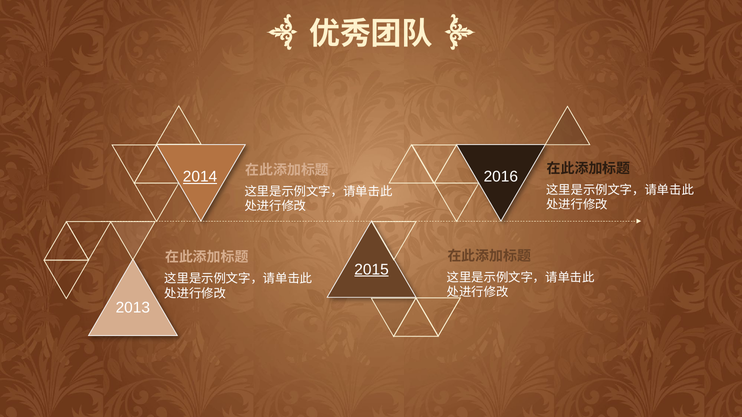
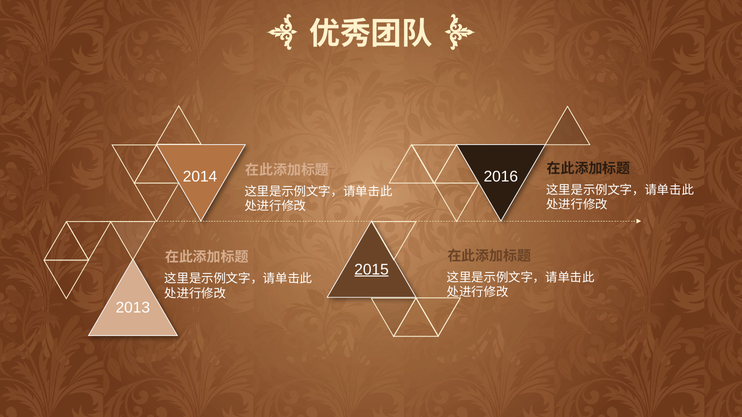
2014 underline: present -> none
